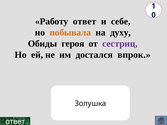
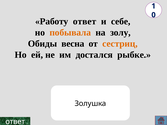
духу: духу -> золу
героя: героя -> весна
сестриц colour: purple -> orange
впрок: впрок -> рыбке
